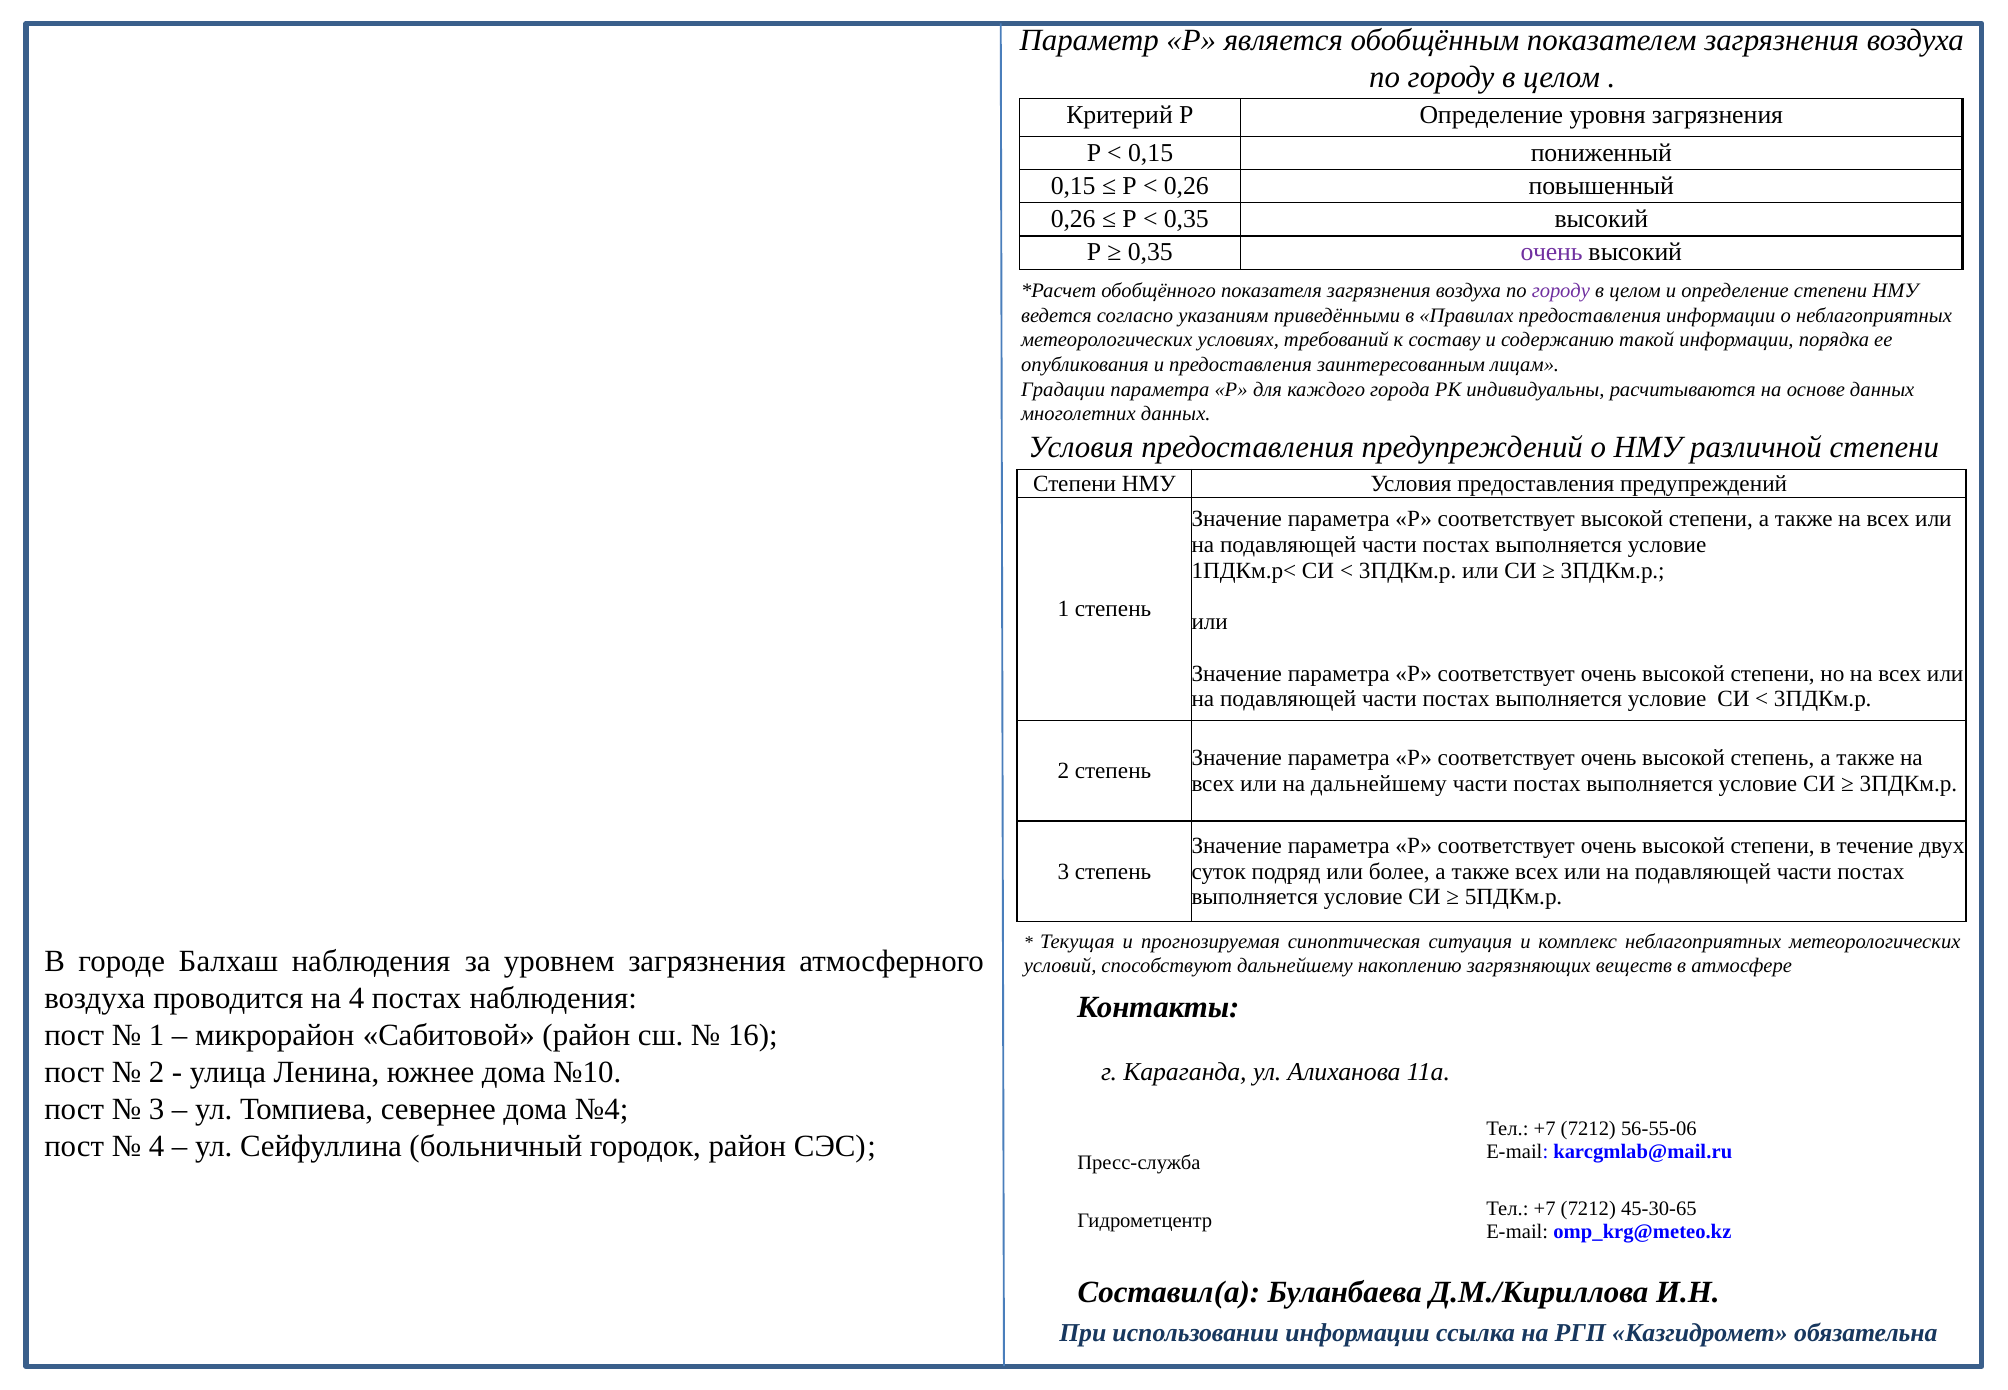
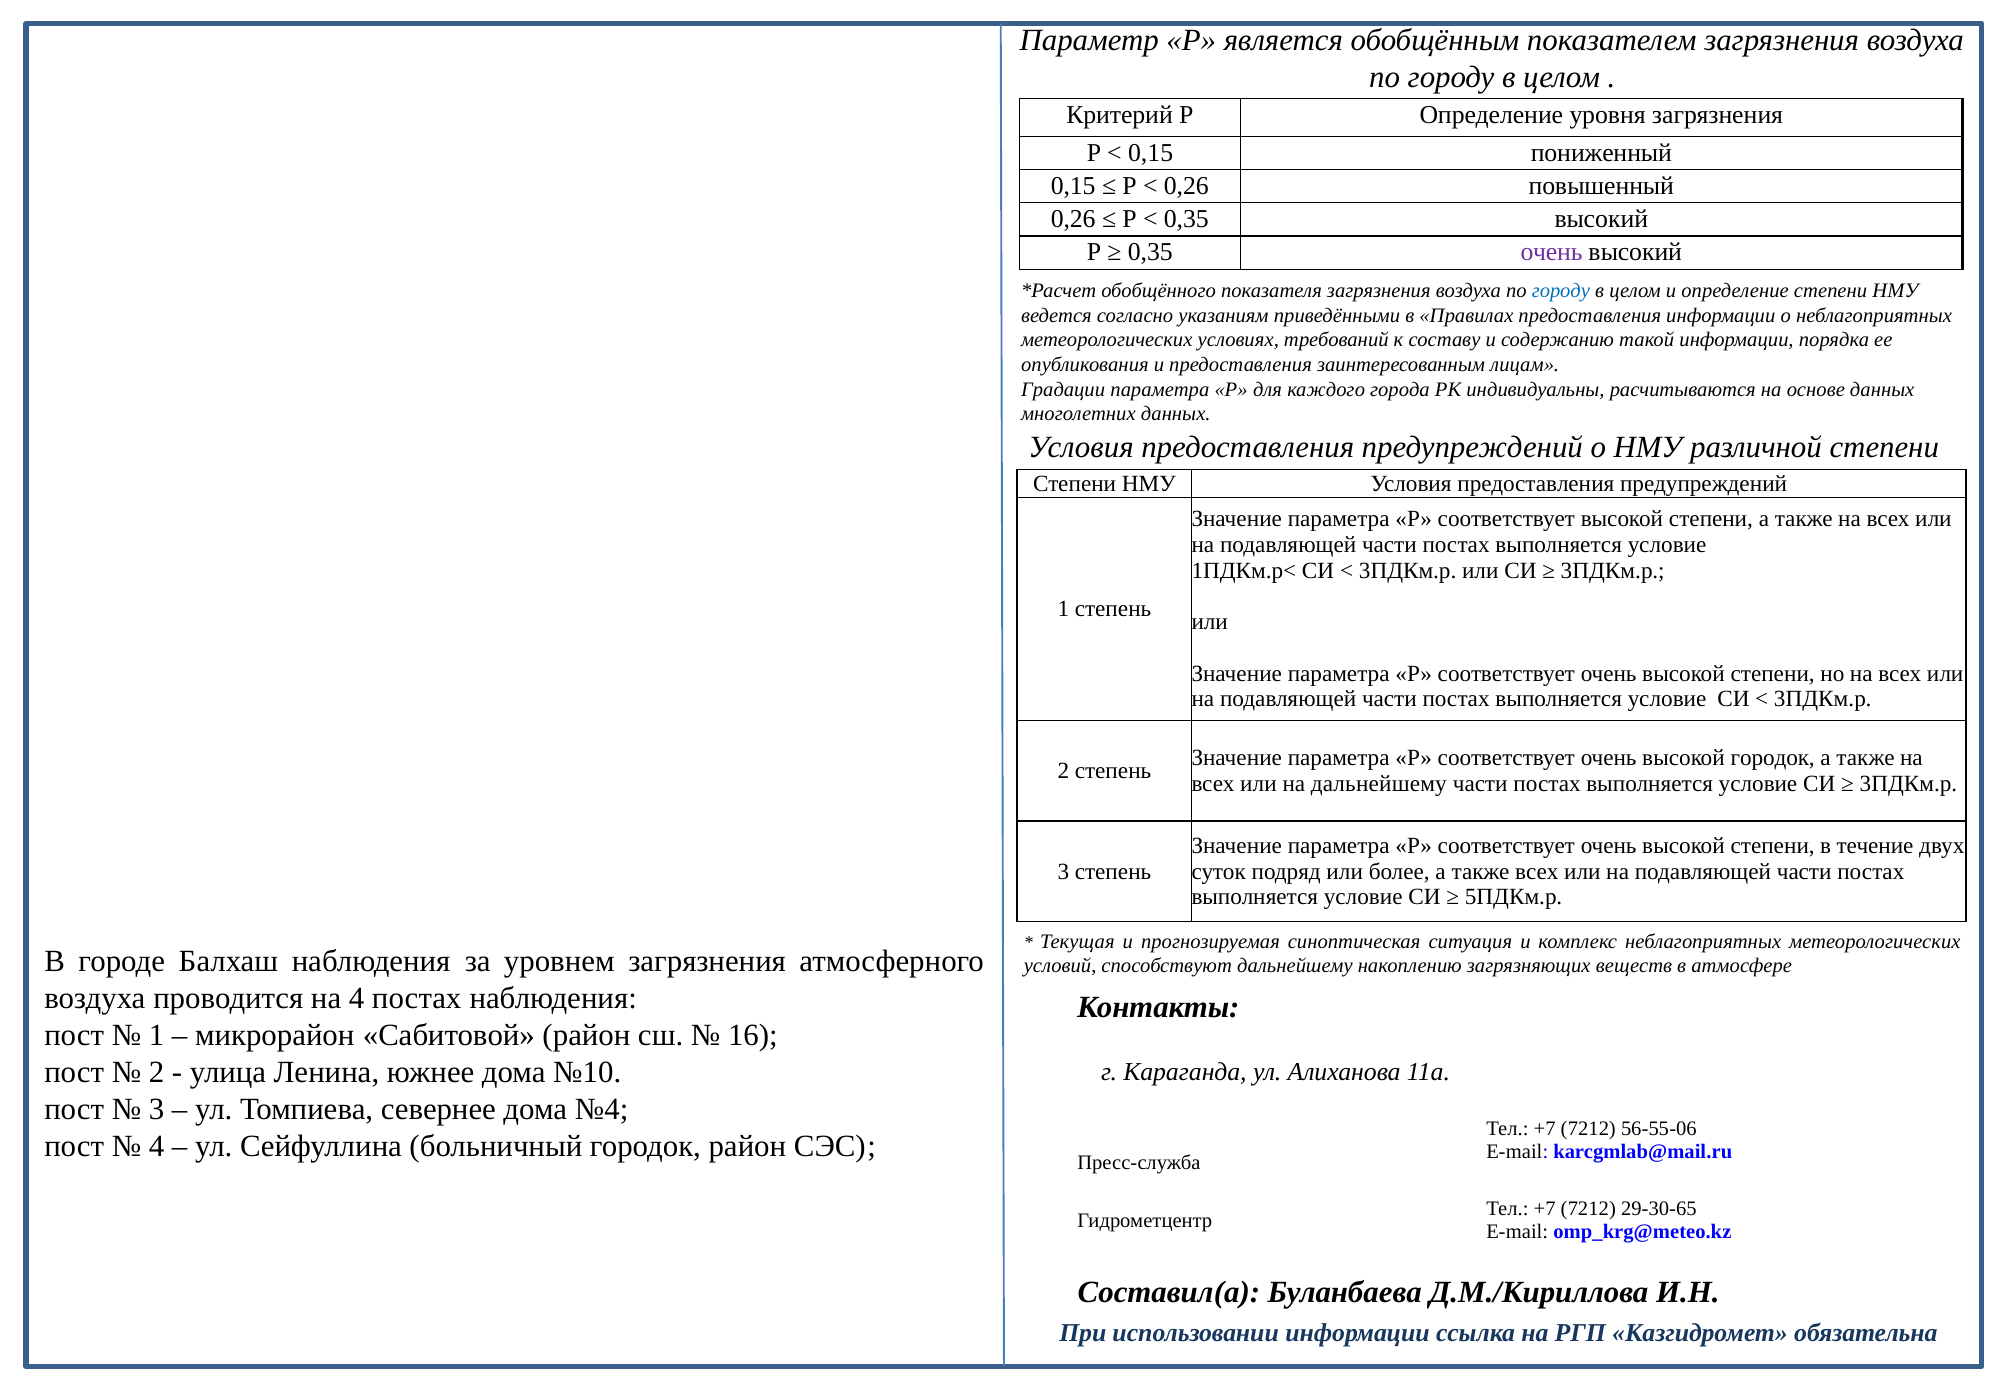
городу at (1561, 291) colour: purple -> blue
высокой степень: степень -> городок
45-30-65: 45-30-65 -> 29-30-65
